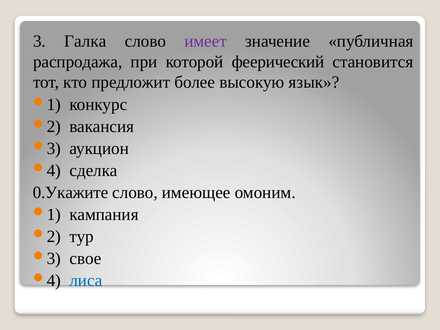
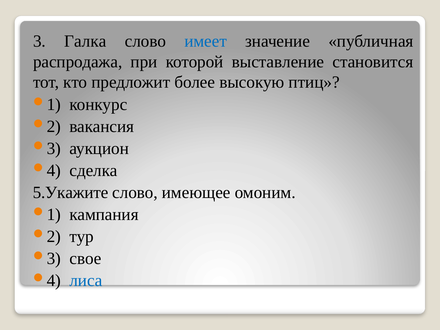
имеет colour: purple -> blue
феерический: феерический -> выставление
язык: язык -> птиц
0.Укажите: 0.Укажите -> 5.Укажите
